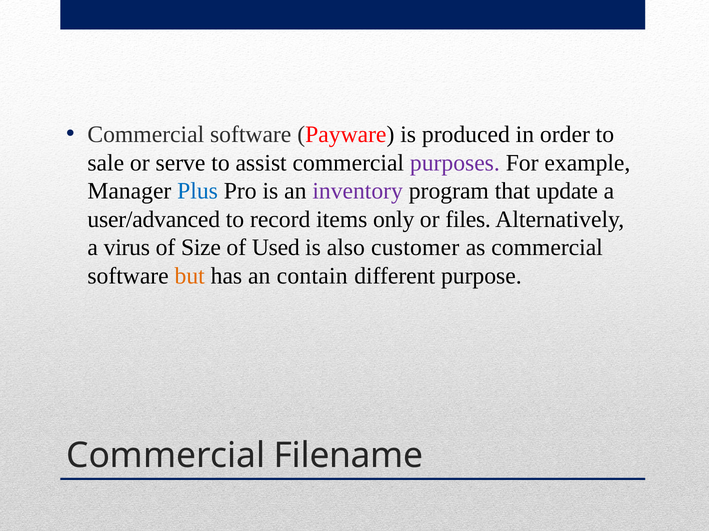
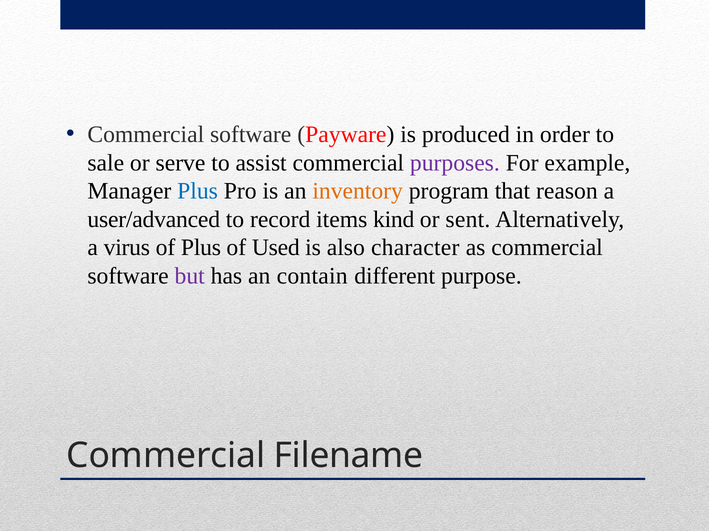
inventory colour: purple -> orange
update: update -> reason
only: only -> kind
files: files -> sent
of Size: Size -> Plus
customer: customer -> character
but colour: orange -> purple
